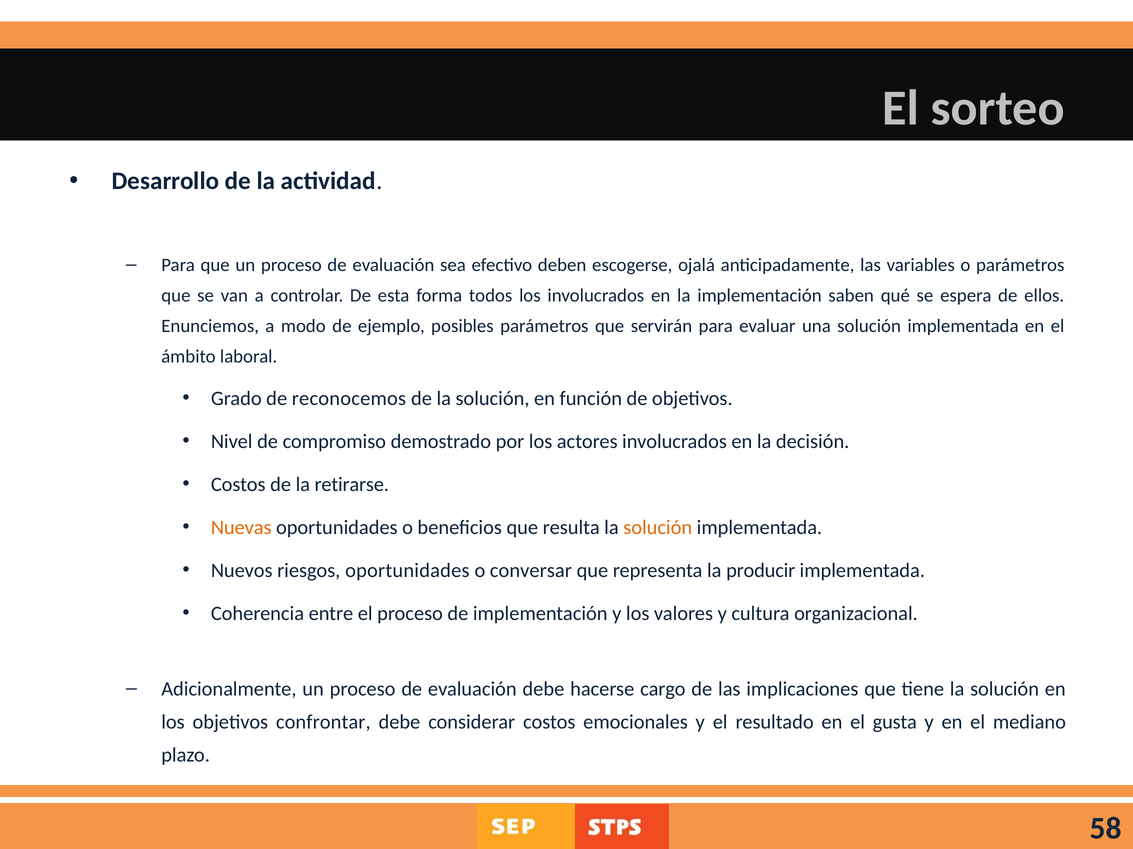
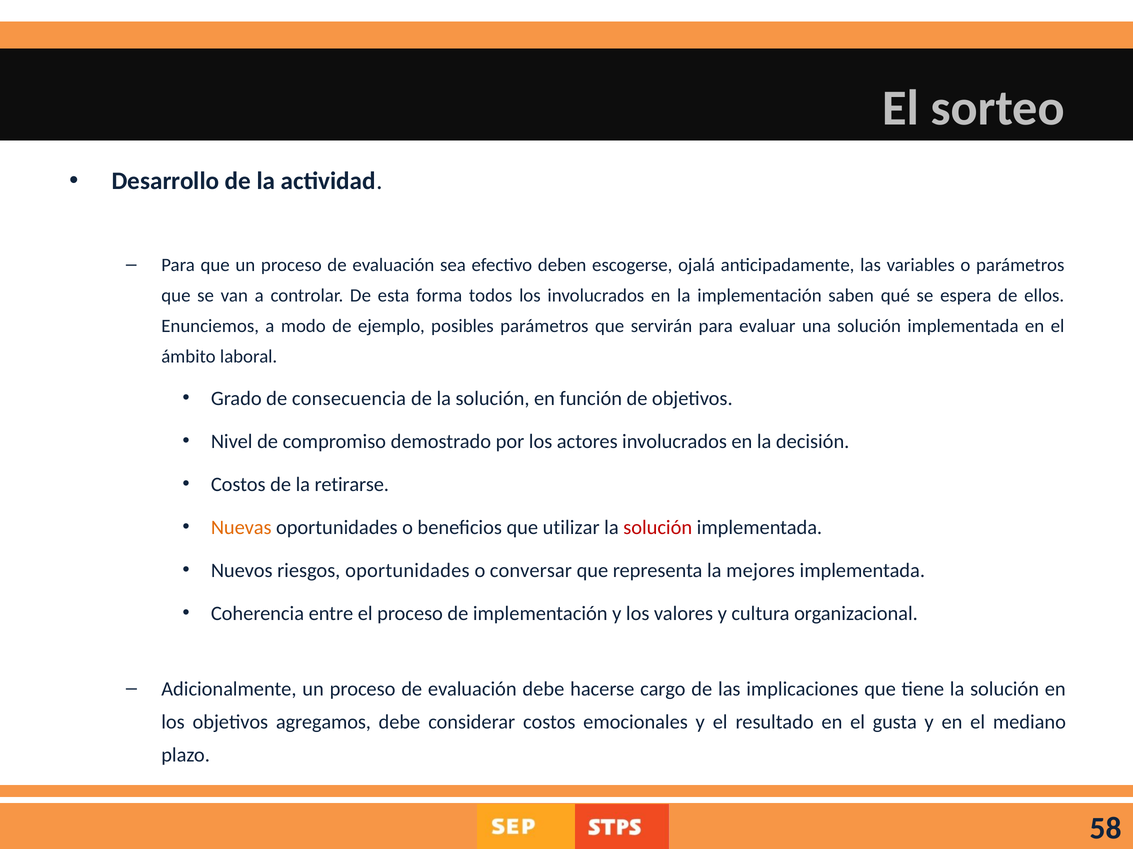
reconocemos: reconocemos -> consecuencia
resulta: resulta -> utilizar
solución at (658, 528) colour: orange -> red
producir: producir -> mejores
confrontar: confrontar -> agregamos
